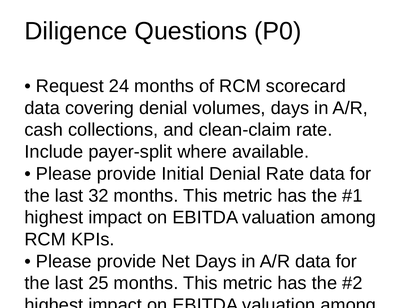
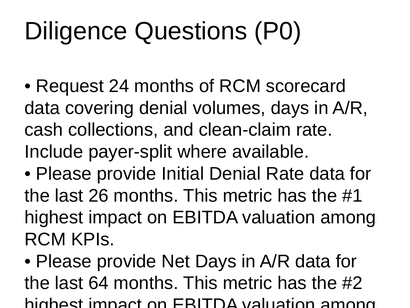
32: 32 -> 26
25: 25 -> 64
